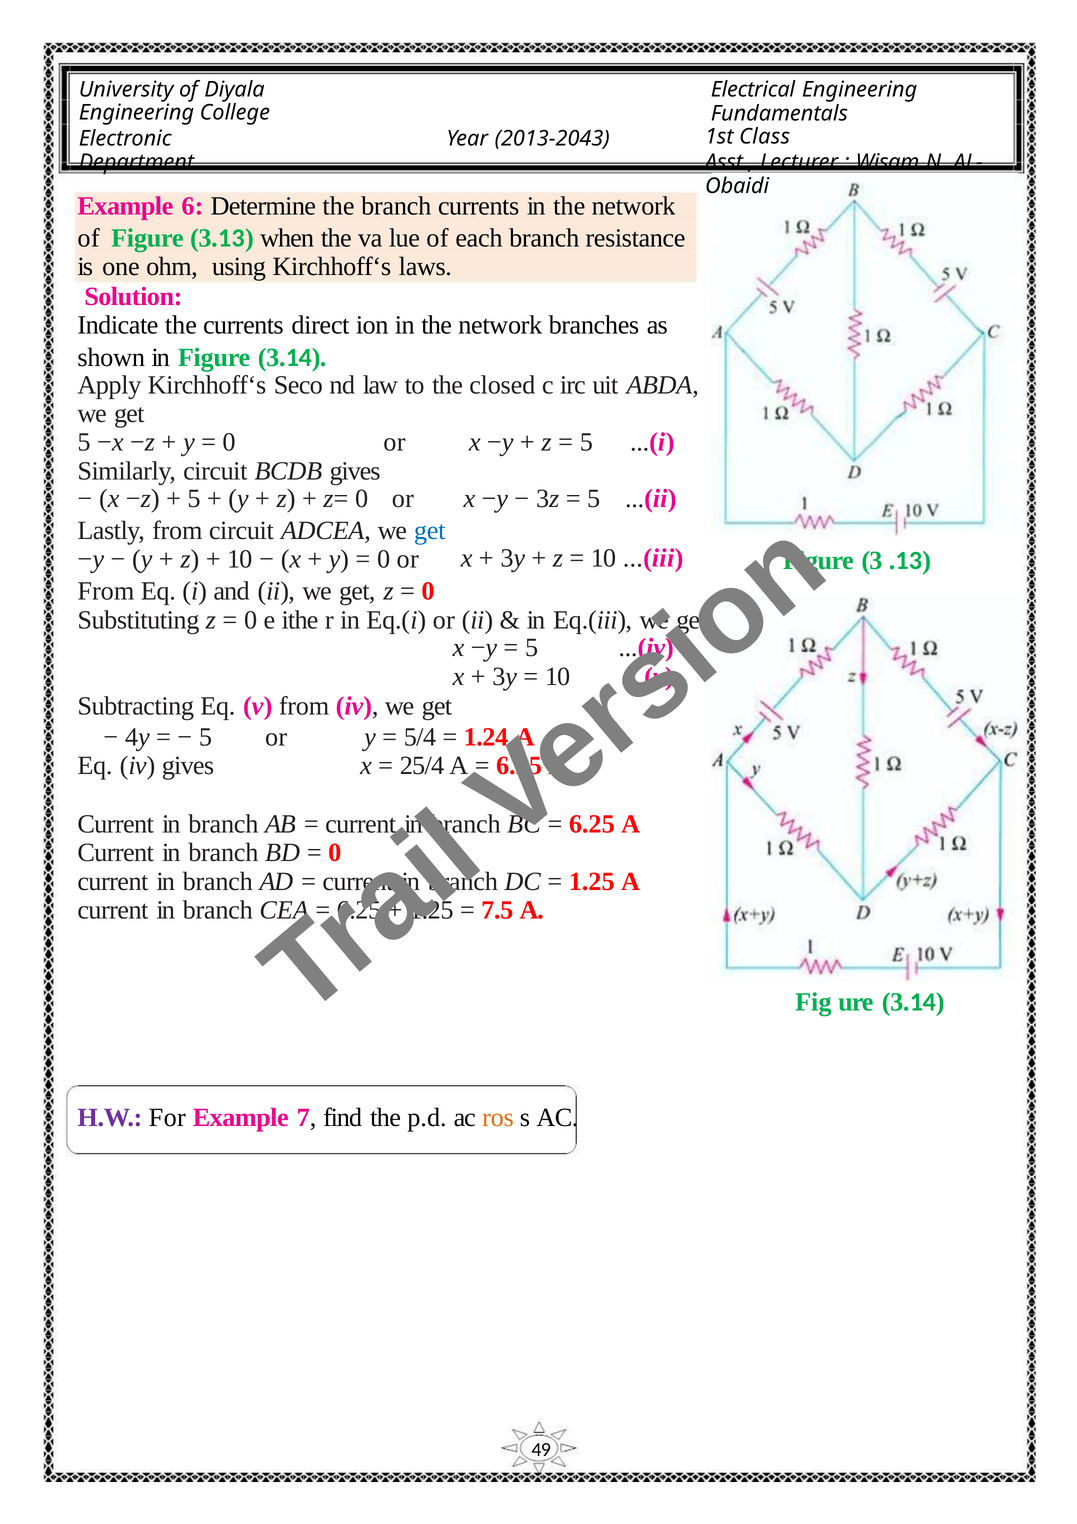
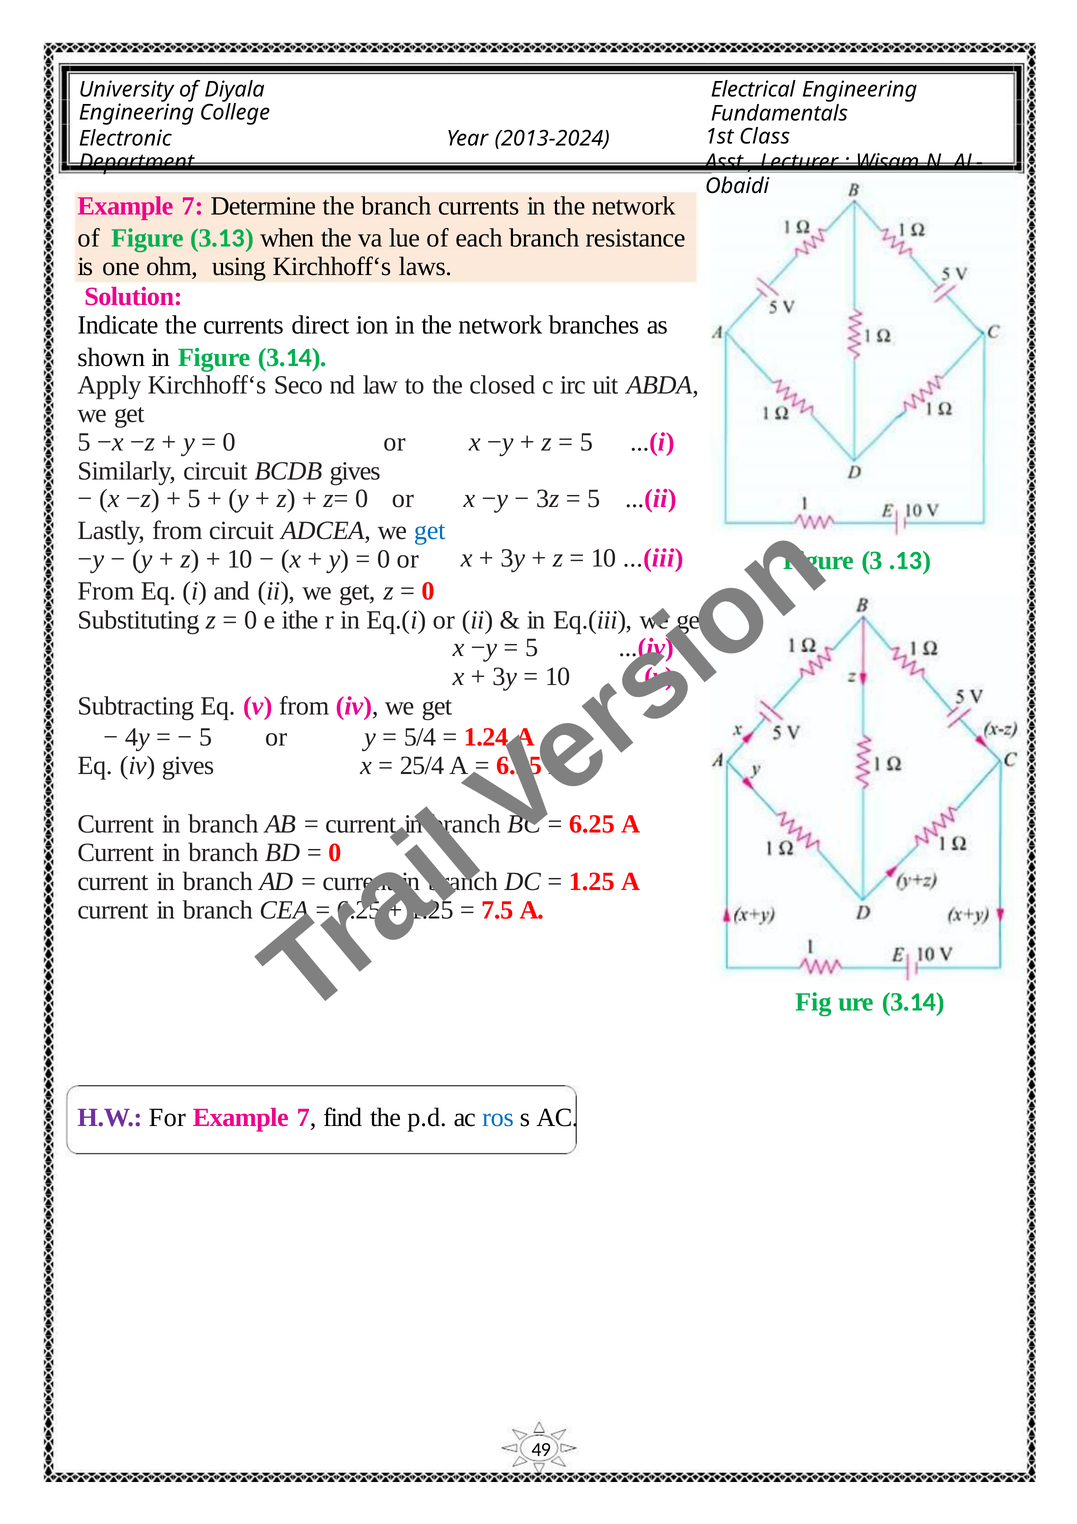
2013-2043: 2013-2043 -> 2013-2024
6 at (192, 206): 6 -> 7
ros colour: orange -> blue
